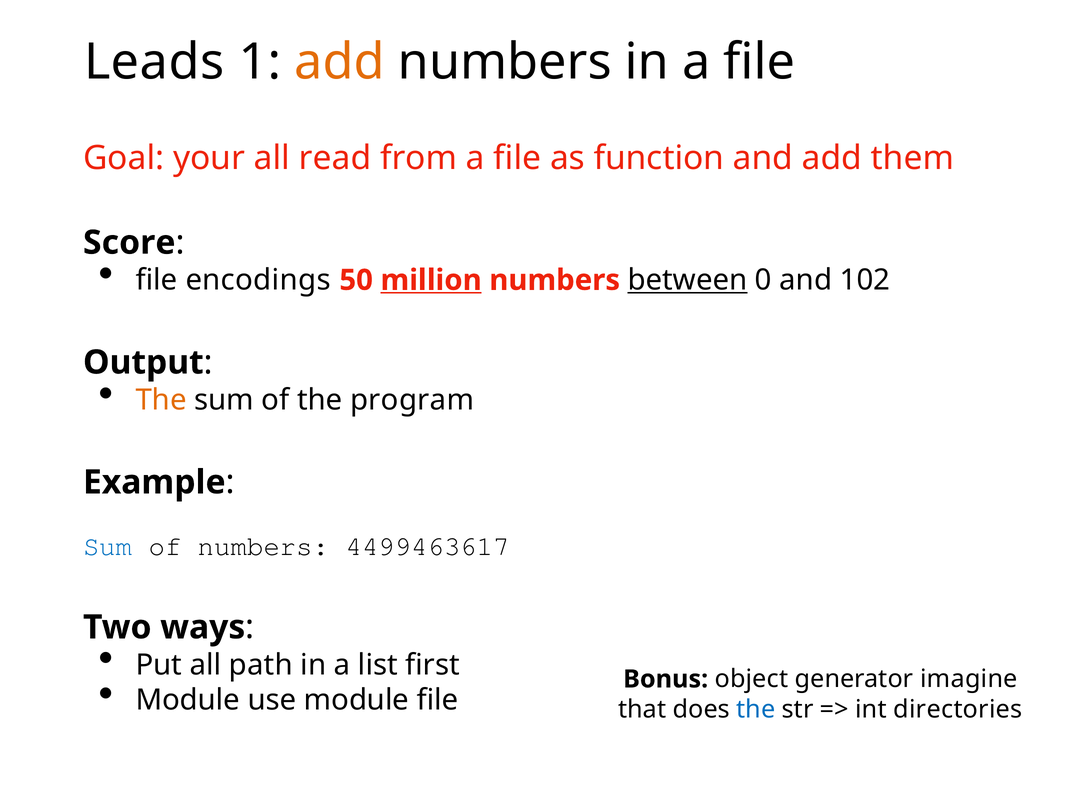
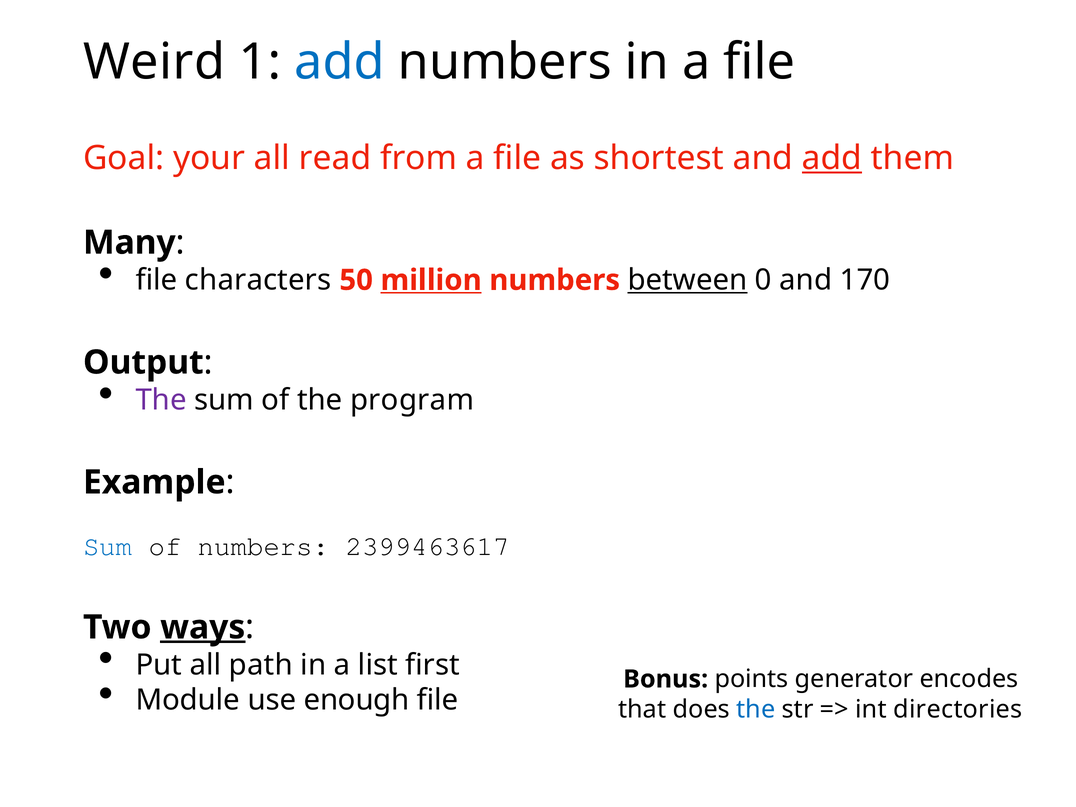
Leads: Leads -> Weird
add at (340, 62) colour: orange -> blue
function: function -> shortest
add at (832, 158) underline: none -> present
Score: Score -> Many
encodings: encodings -> characters
102: 102 -> 170
The at (161, 400) colour: orange -> purple
4499463617: 4499463617 -> 2399463617
ways underline: none -> present
object: object -> points
imagine: imagine -> encodes
use module: module -> enough
